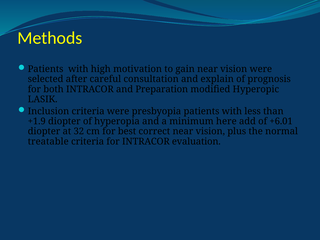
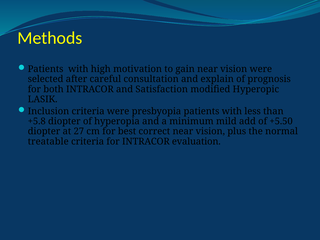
Preparation: Preparation -> Satisfaction
+1.9: +1.9 -> +5.8
here: here -> mild
+6.01: +6.01 -> +5.50
32: 32 -> 27
